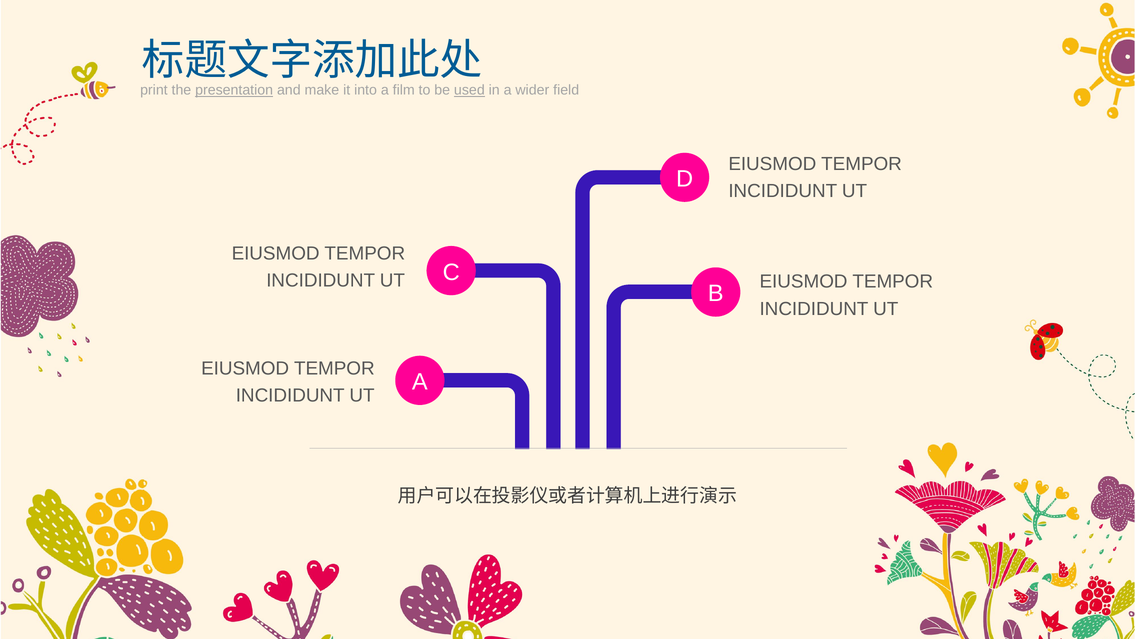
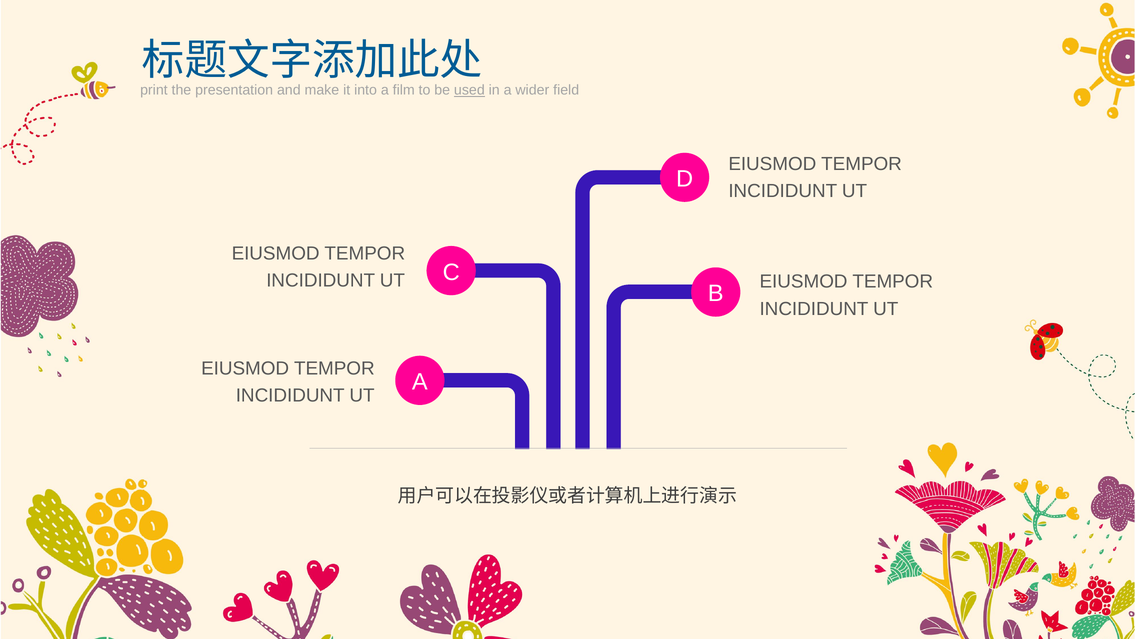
presentation underline: present -> none
